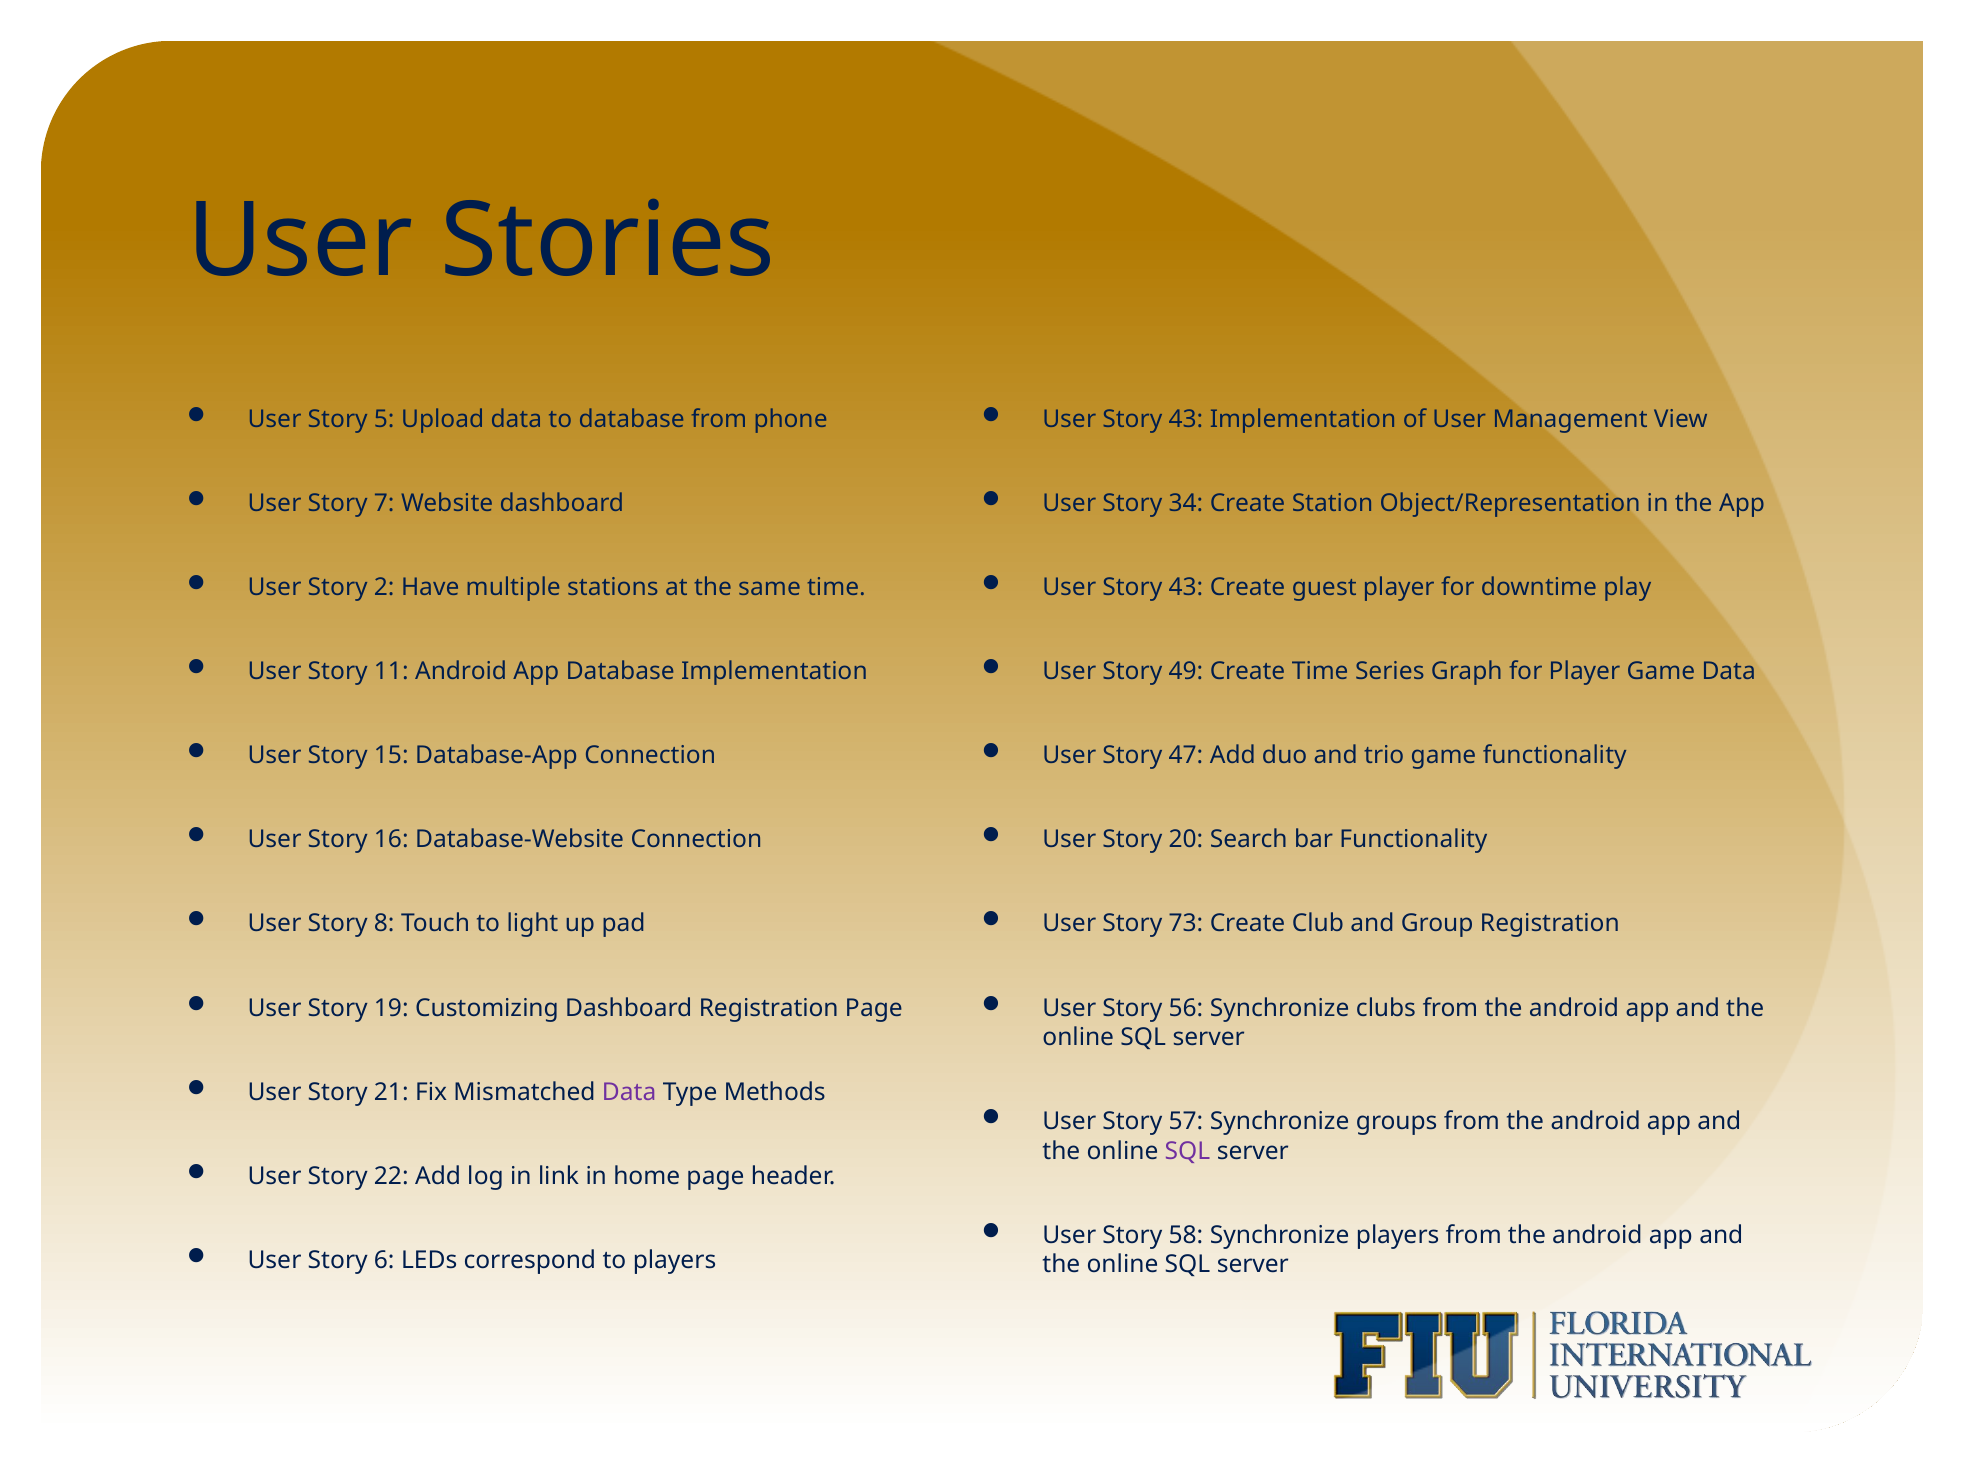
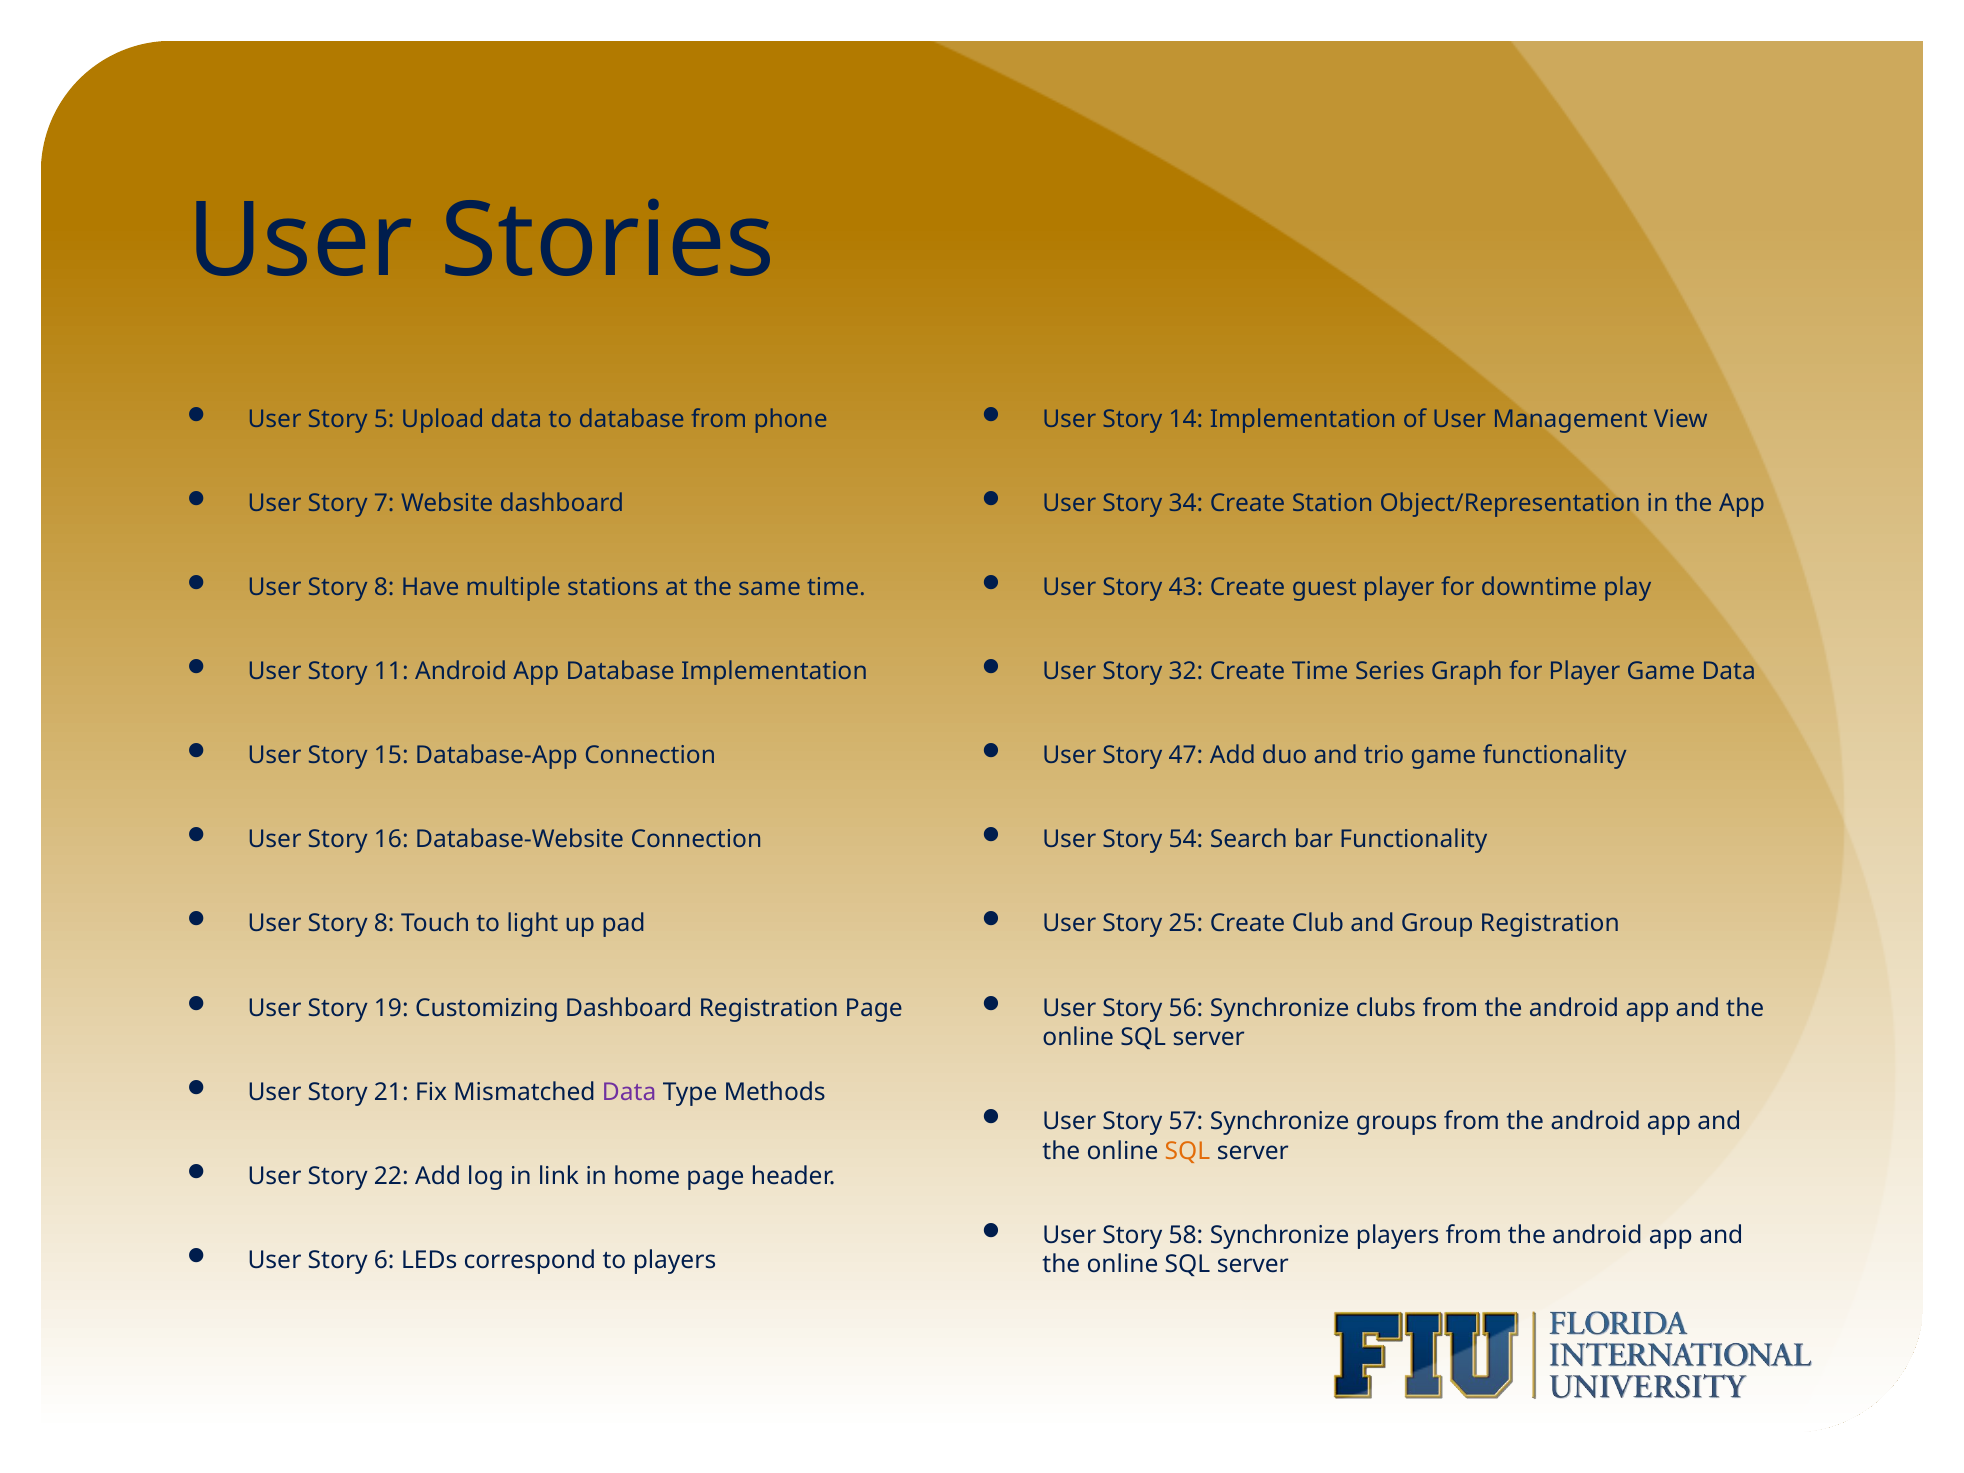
43 at (1186, 419): 43 -> 14
2 at (384, 587): 2 -> 8
49: 49 -> 32
20: 20 -> 54
73: 73 -> 25
SQL at (1187, 1151) colour: purple -> orange
